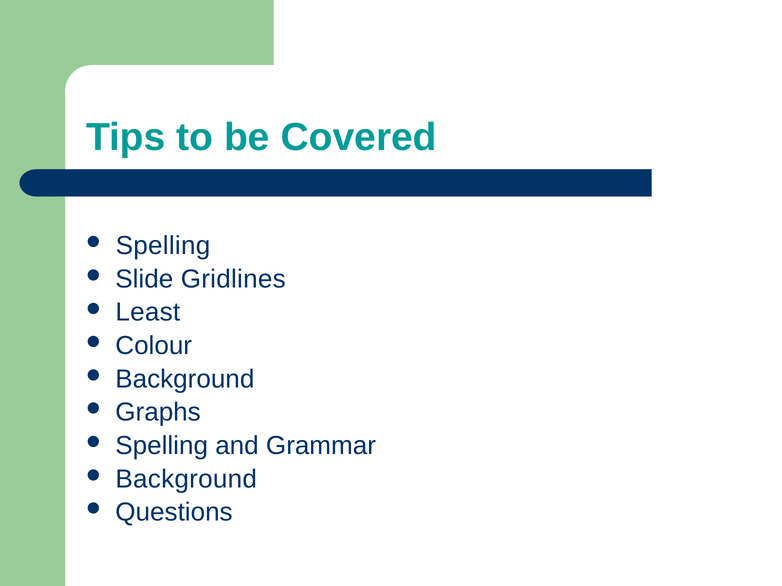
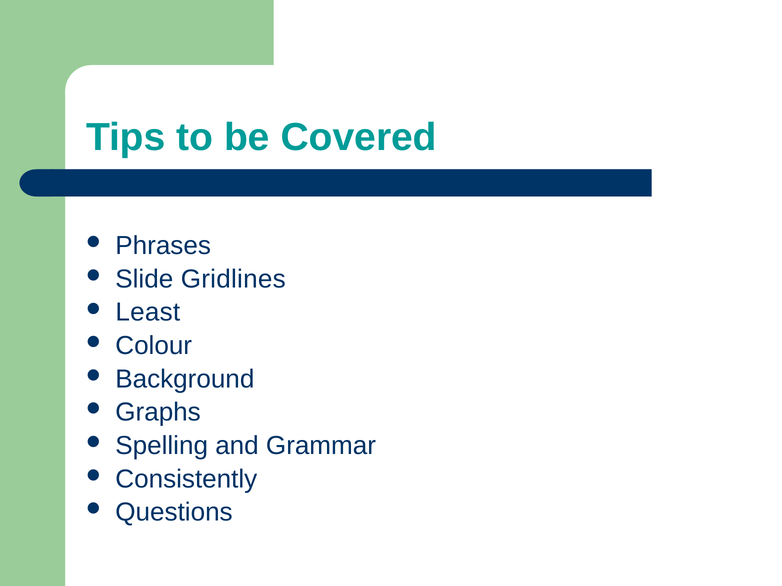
Spelling at (163, 246): Spelling -> Phrases
Background at (186, 479): Background -> Consistently
